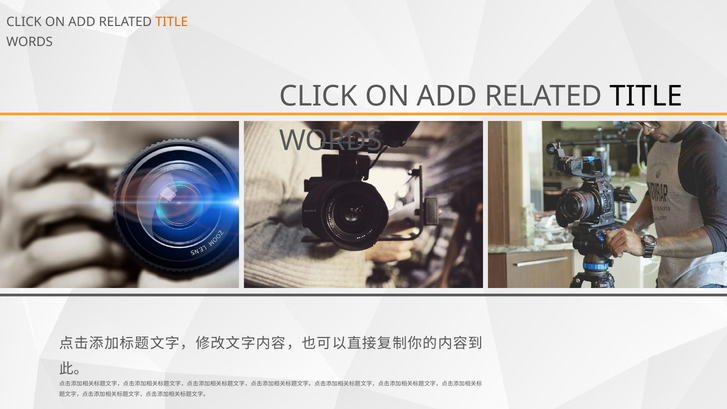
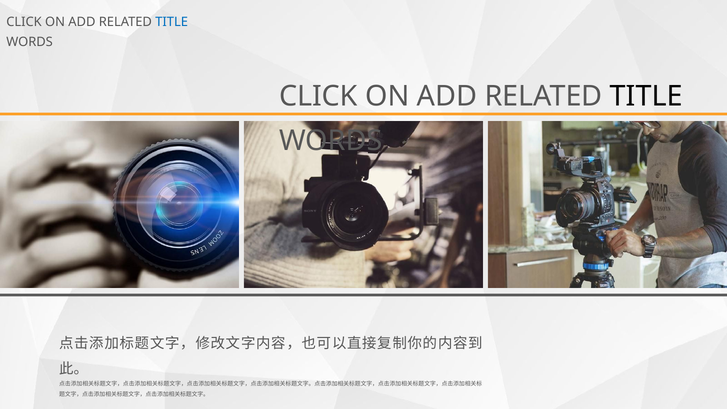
TITLE at (172, 22) colour: orange -> blue
